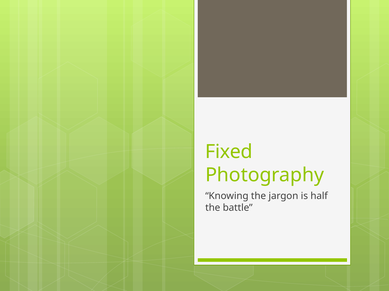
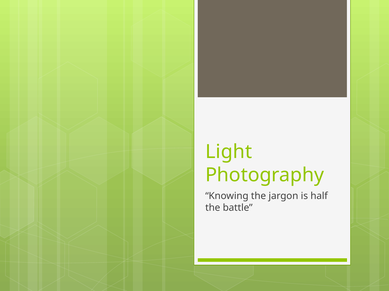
Fixed: Fixed -> Light
